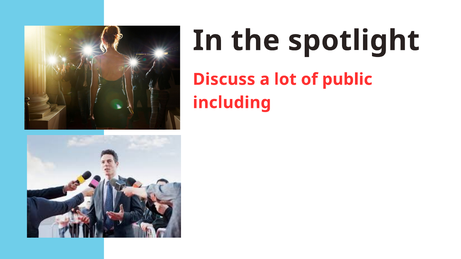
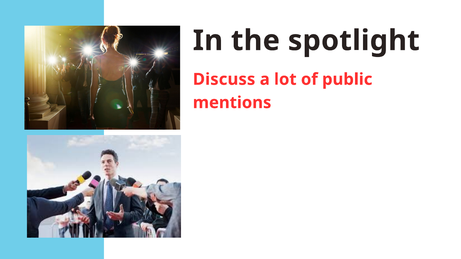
including: including -> mentions
